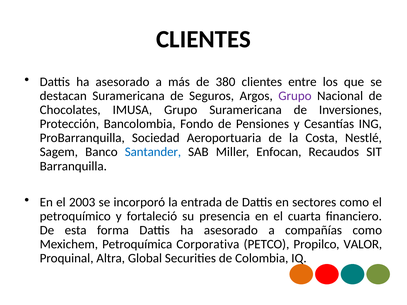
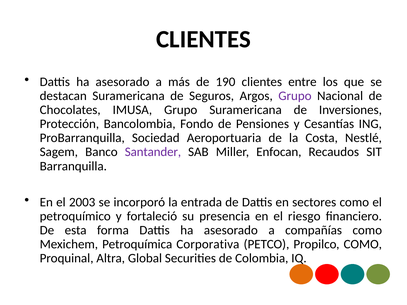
380: 380 -> 190
Santander colour: blue -> purple
cuarta: cuarta -> riesgo
Propilco VALOR: VALOR -> COMO
